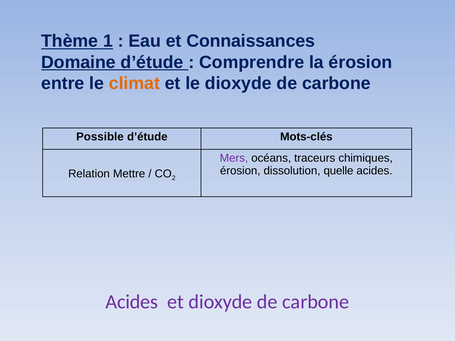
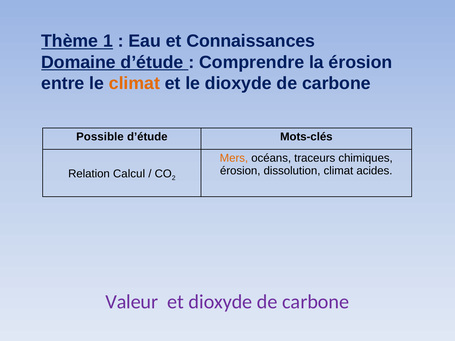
Mers colour: purple -> orange
dissolution quelle: quelle -> climat
Mettre: Mettre -> Calcul
Acides at (132, 302): Acides -> Valeur
